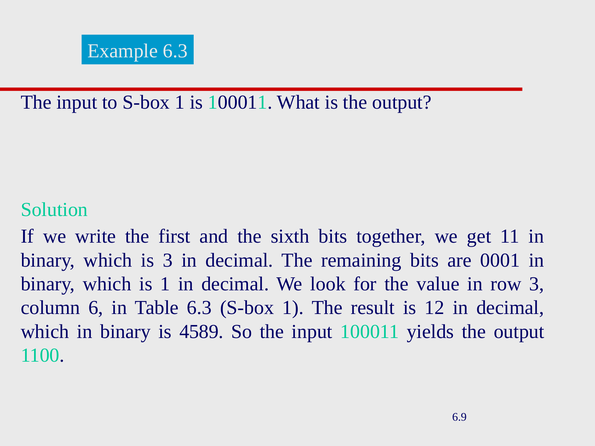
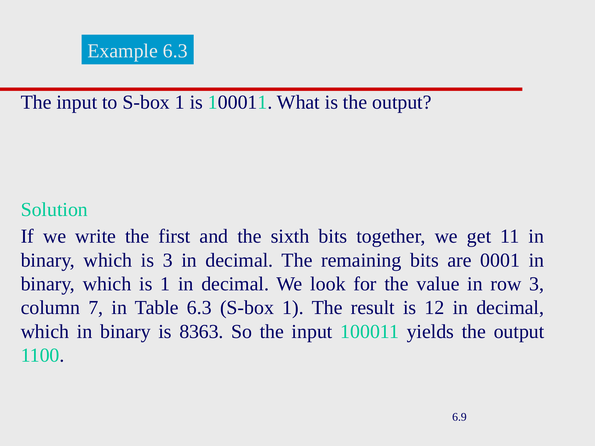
6: 6 -> 7
4589: 4589 -> 8363
